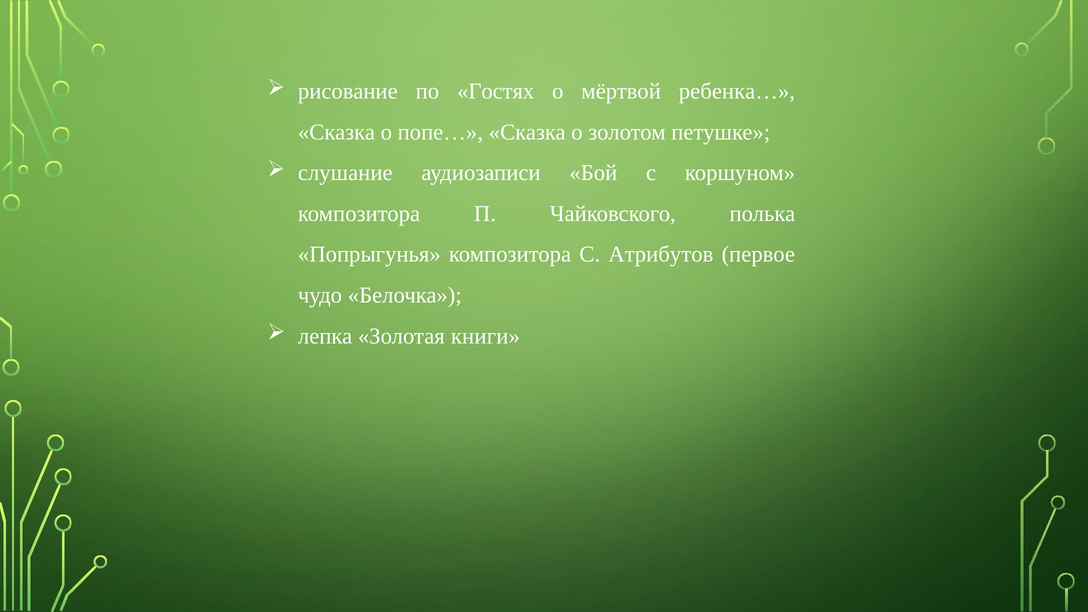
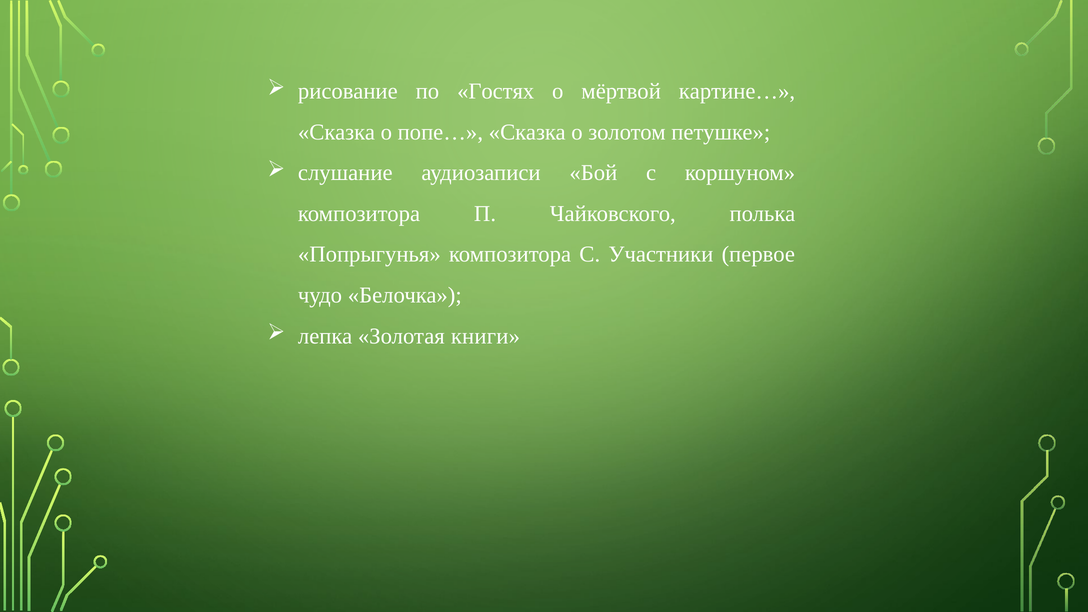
ребенка…: ребенка… -> картине…
Атрибутов: Атрибутов -> Участники
